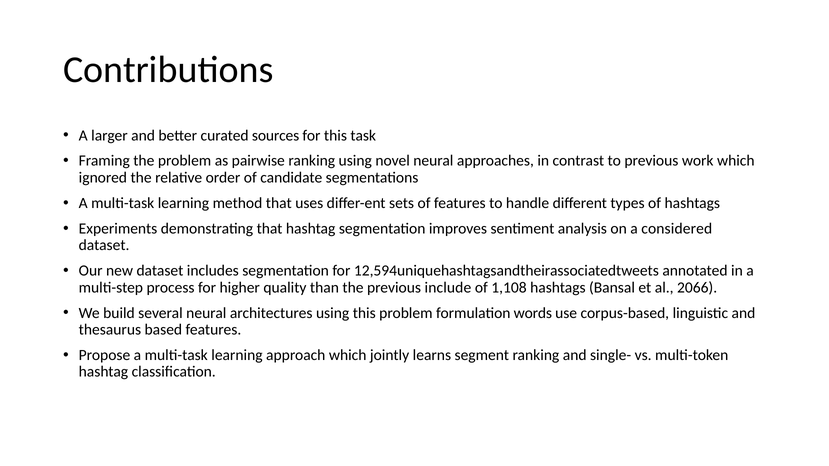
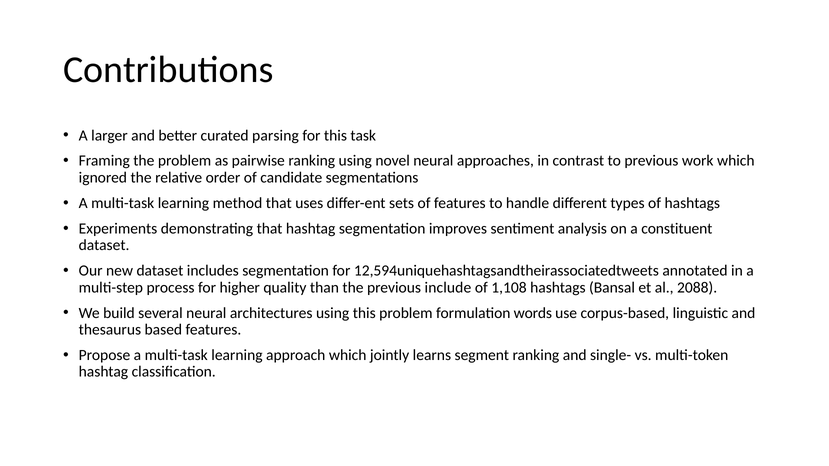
sources: sources -> parsing
considered: considered -> constituent
2066: 2066 -> 2088
